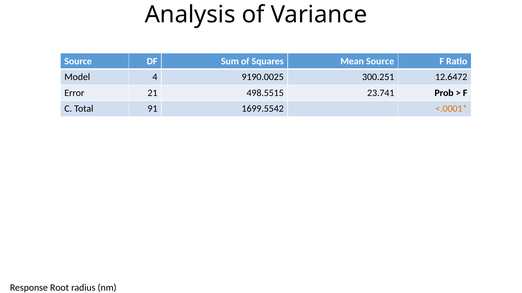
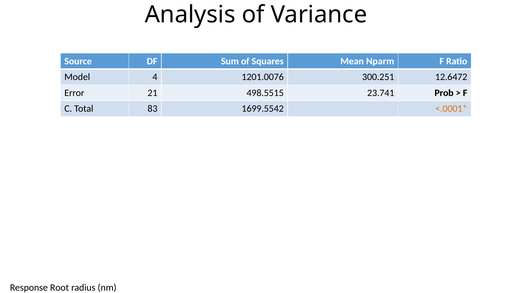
Mean Source: Source -> Nparm
9190.0025: 9190.0025 -> 1201.0076
91: 91 -> 83
